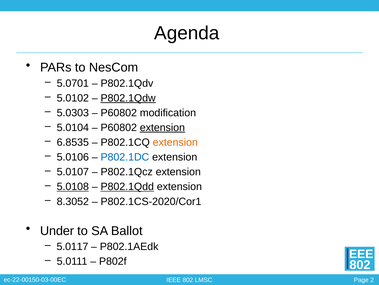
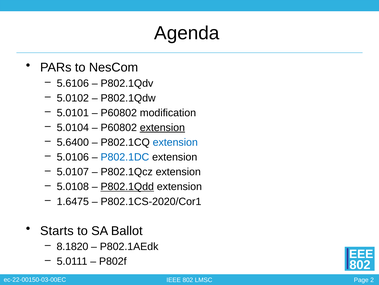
5.0701: 5.0701 -> 5.6106
P802.1Qdw underline: present -> none
5.0303: 5.0303 -> 5.0101
6.8535: 6.8535 -> 5.6400
extension at (175, 142) colour: orange -> blue
5.0108 underline: present -> none
8.3052: 8.3052 -> 1.6475
Under: Under -> Starts
5.0117: 5.0117 -> 8.1820
